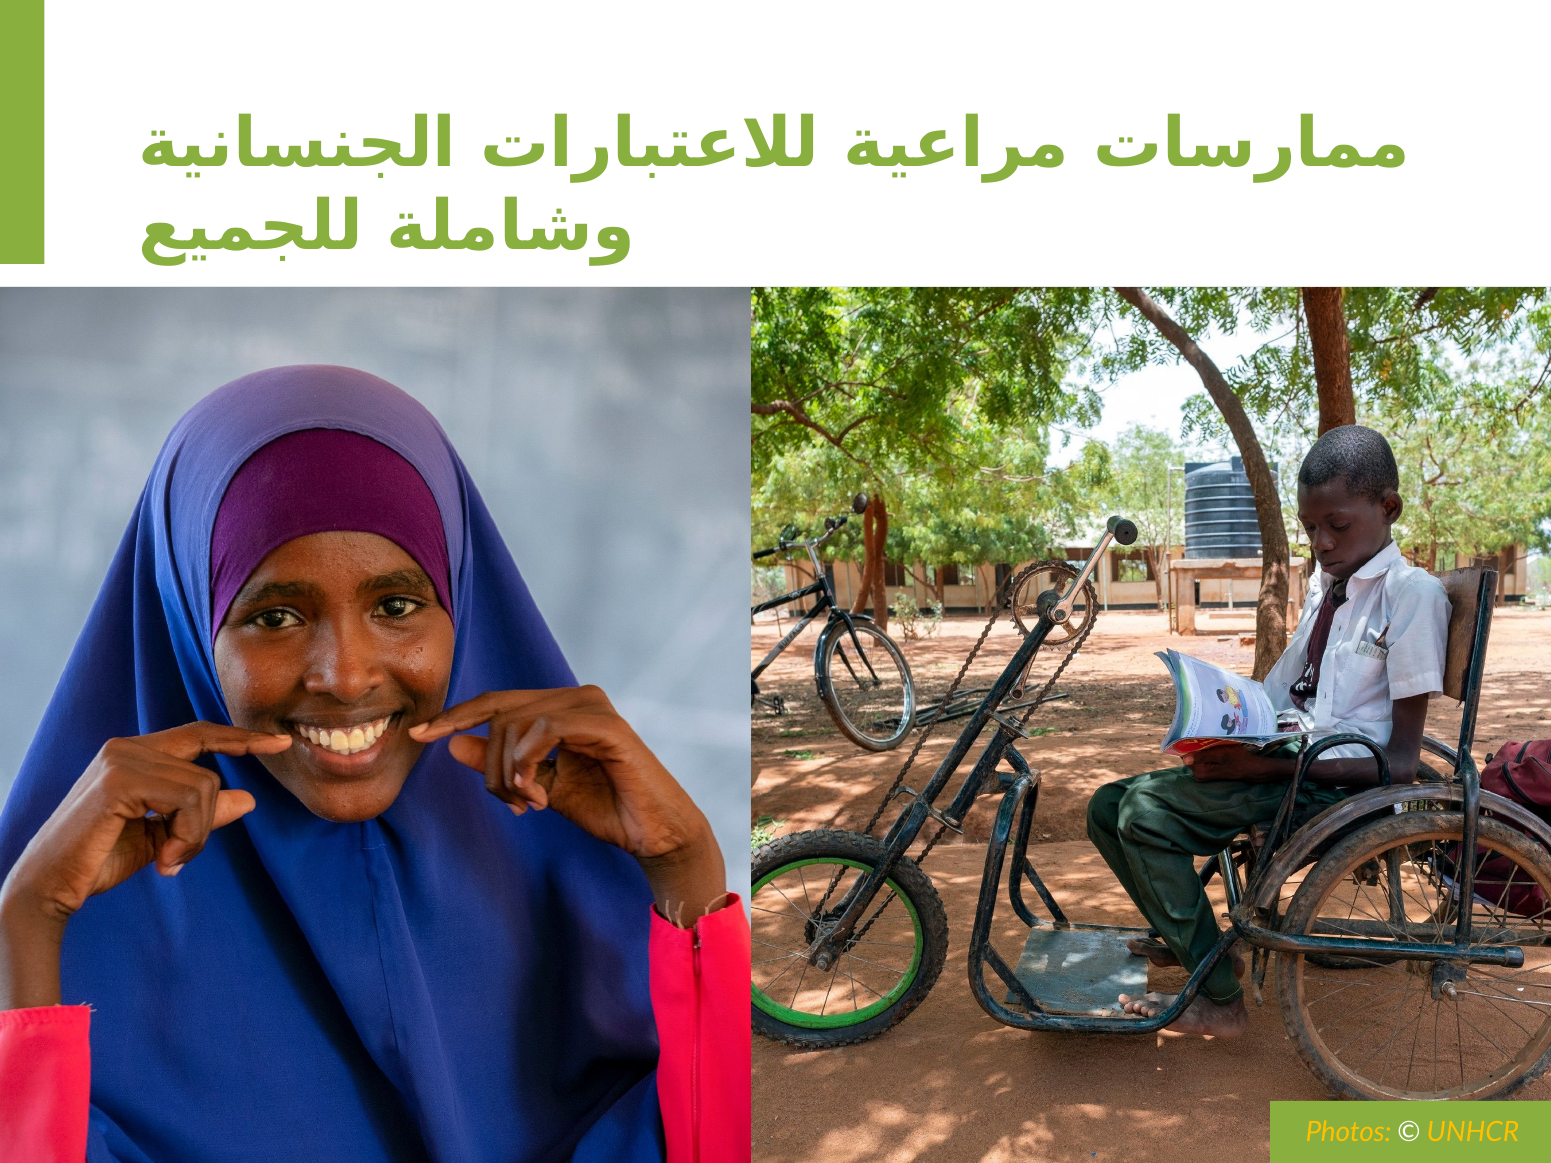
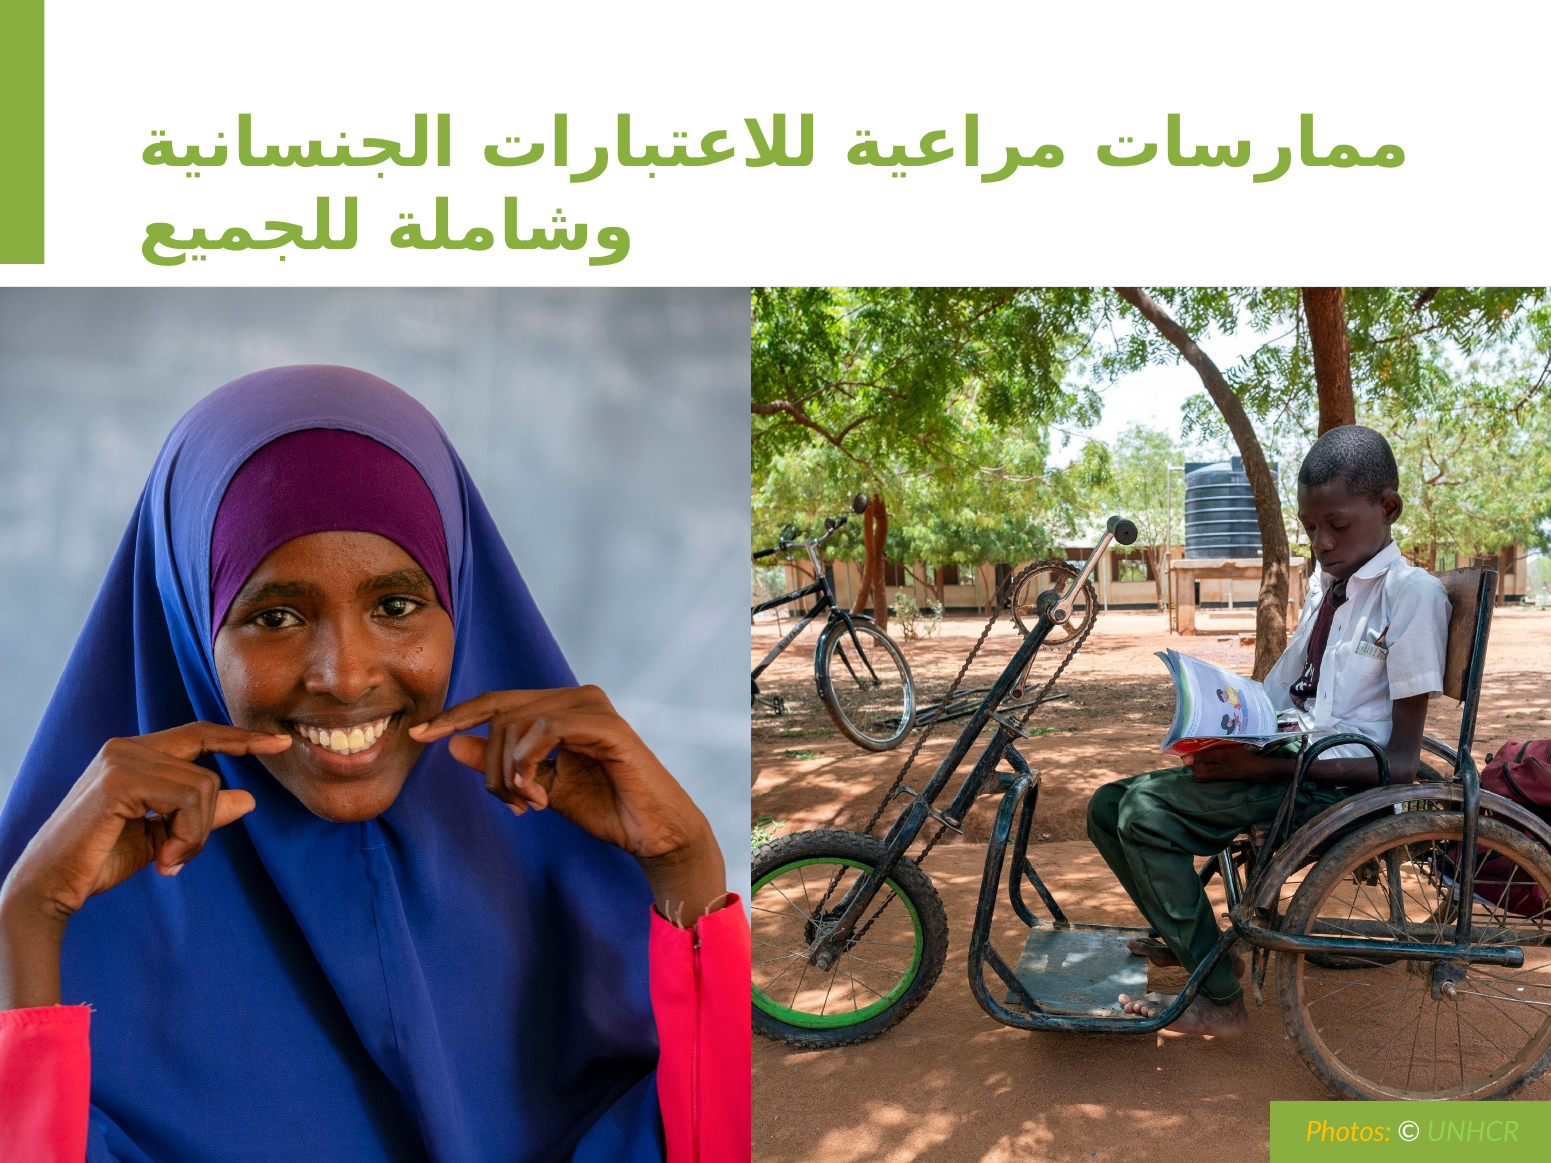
UNHCR colour: yellow -> light green
